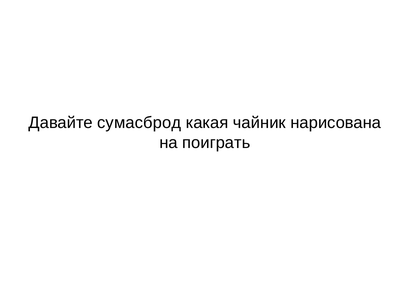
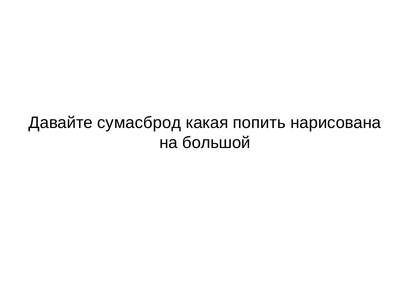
чайник: чайник -> попить
поиграть: поиграть -> большой
